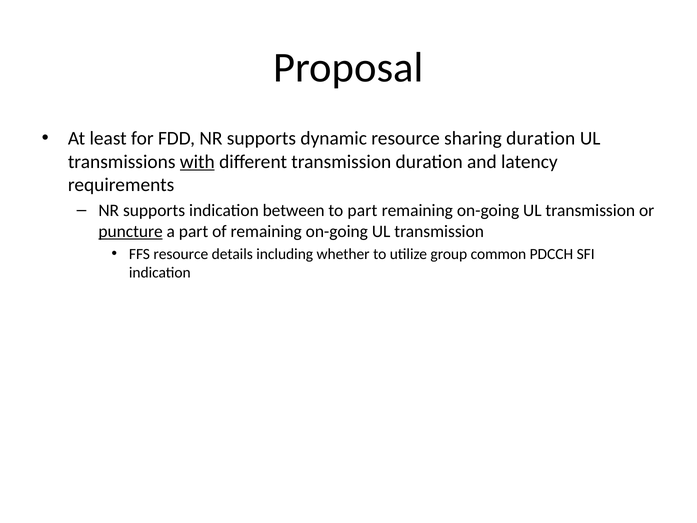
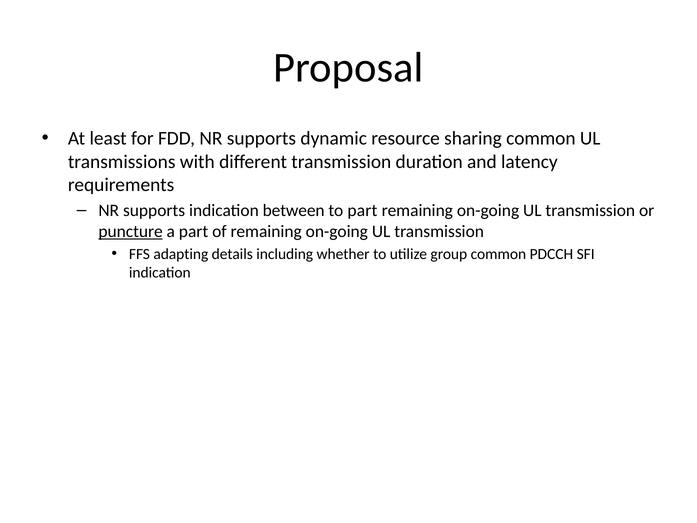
sharing duration: duration -> common
with underline: present -> none
FFS resource: resource -> adapting
